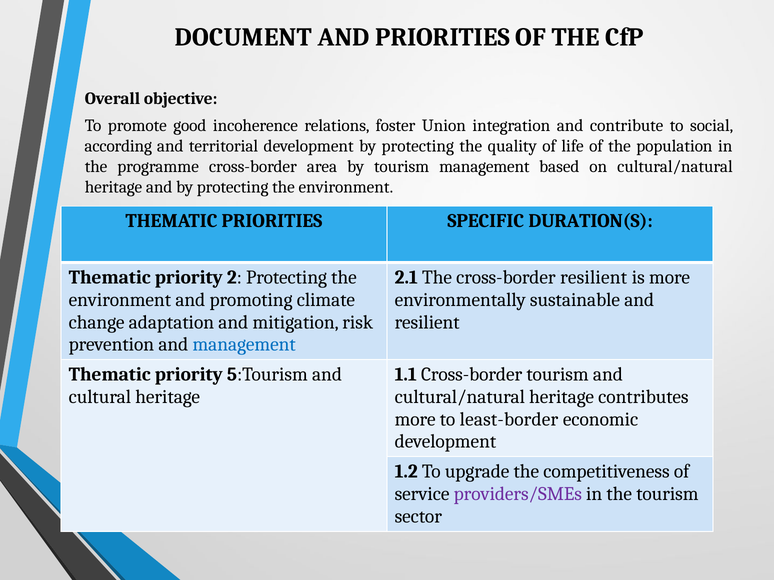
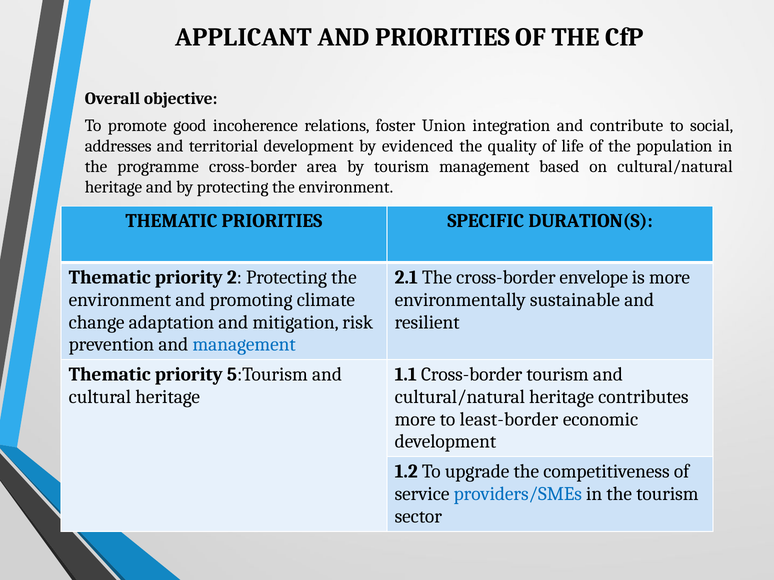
DOCUMENT: DOCUMENT -> APPLICANT
according: according -> addresses
development by protecting: protecting -> evidenced
cross-border resilient: resilient -> envelope
providers/SMEs colour: purple -> blue
